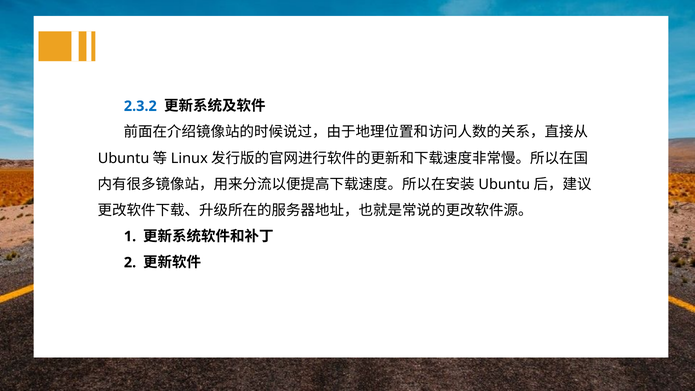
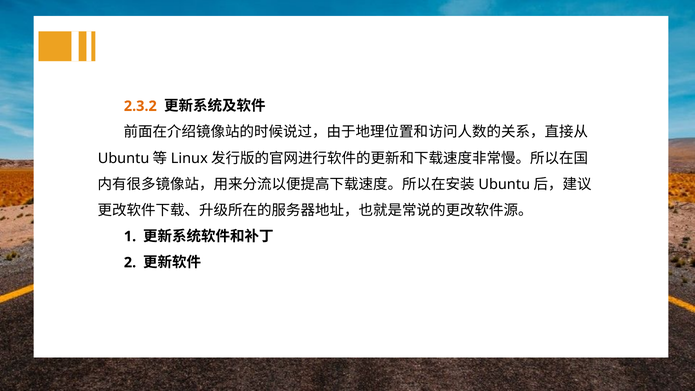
2.3.2 colour: blue -> orange
